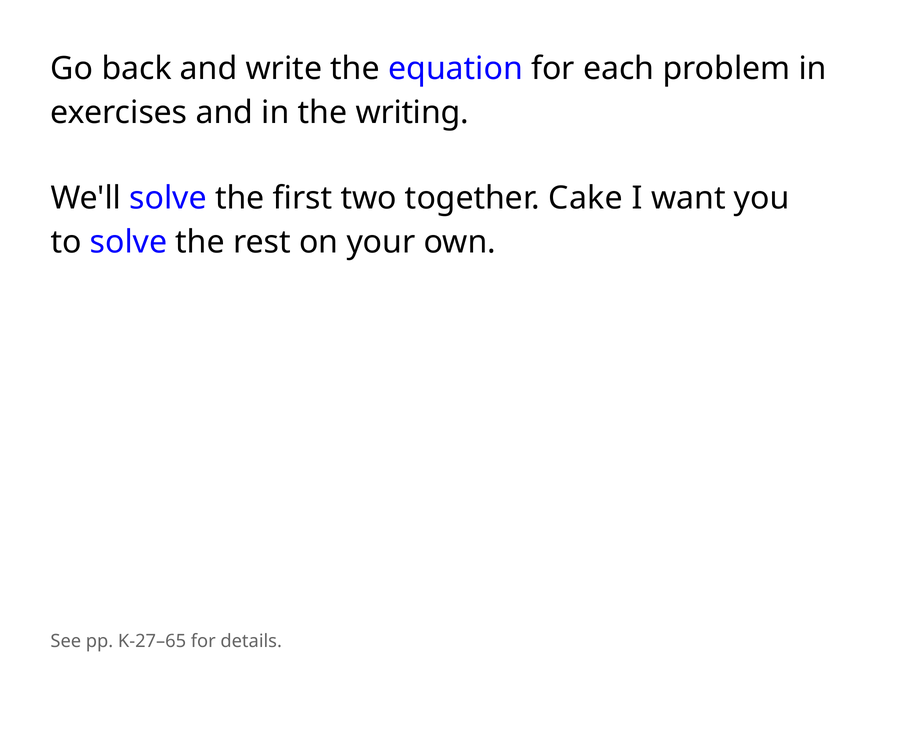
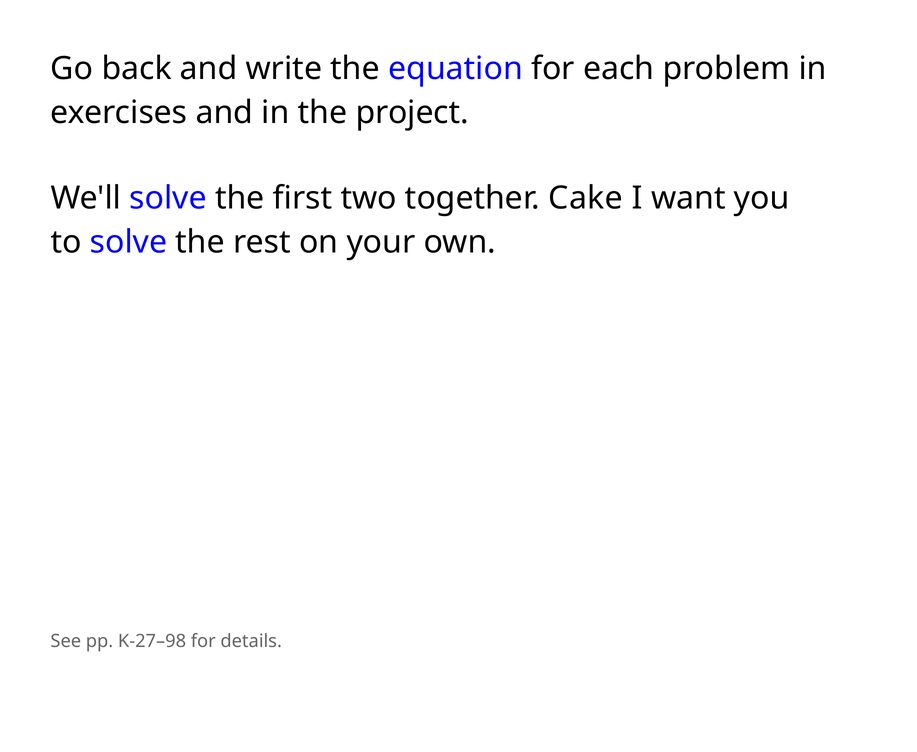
writing: writing -> project
K-27–65: K-27–65 -> K-27–98
